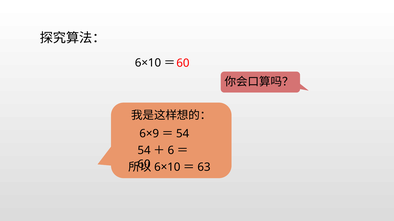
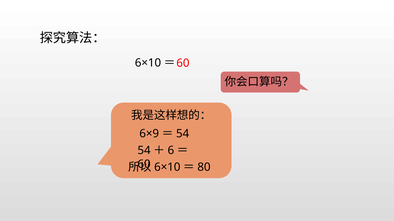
63: 63 -> 80
